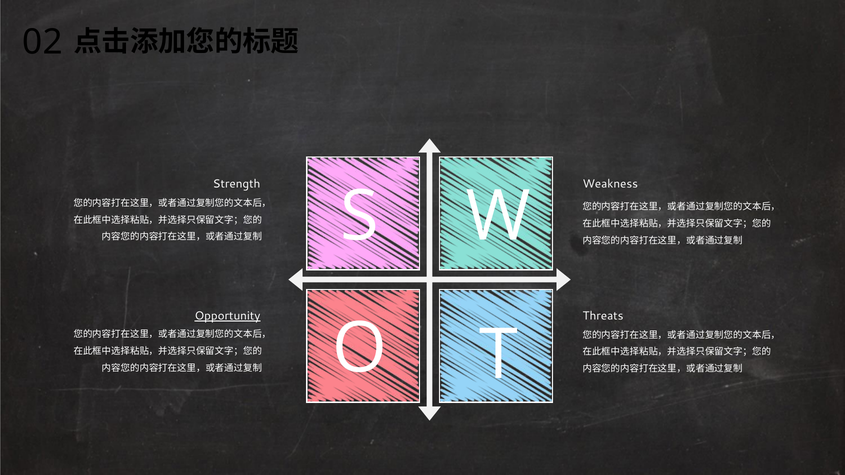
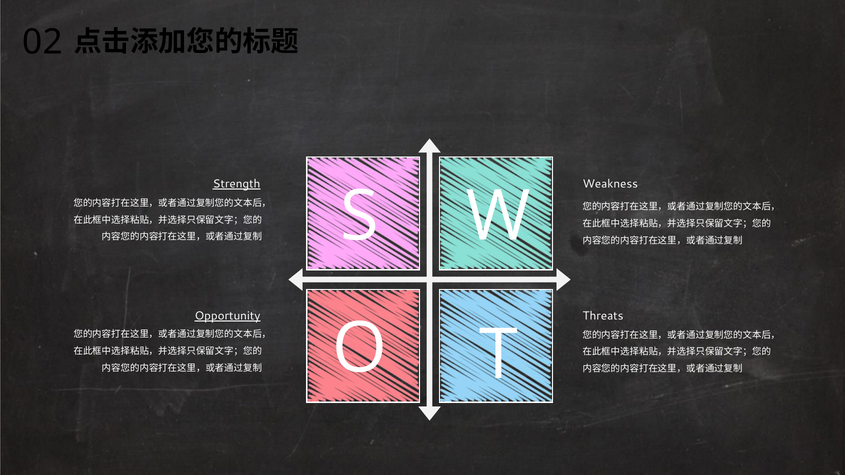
Strength underline: none -> present
